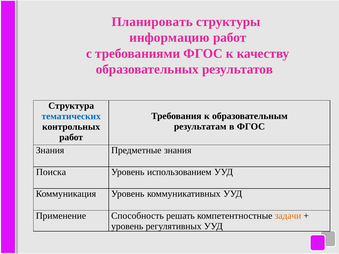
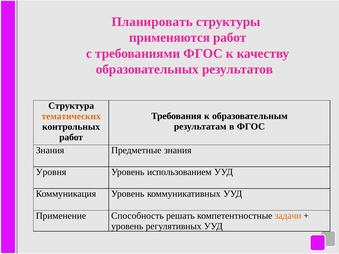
информацию: информацию -> применяются
тематических colour: blue -> orange
Поиска: Поиска -> Уровня
